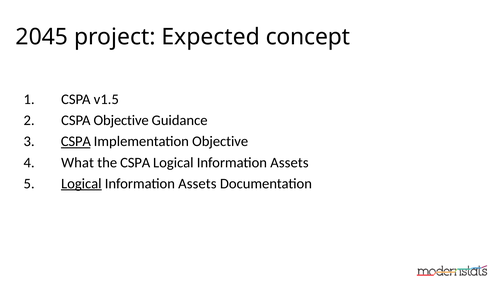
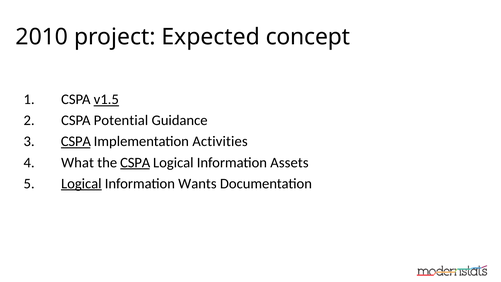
2045: 2045 -> 2010
v1.5 underline: none -> present
CSPA Objective: Objective -> Potential
Implementation Objective: Objective -> Activities
CSPA at (135, 162) underline: none -> present
Assets at (197, 183): Assets -> Wants
